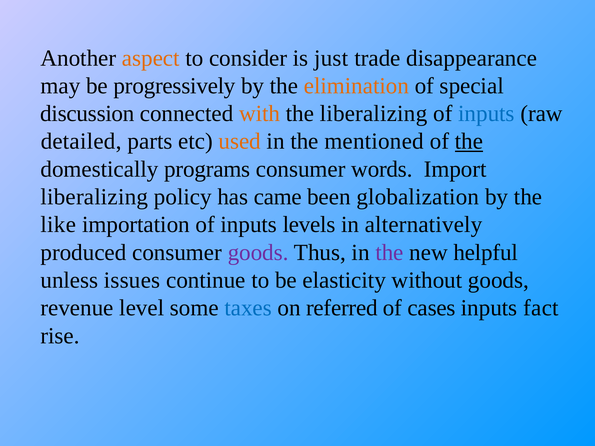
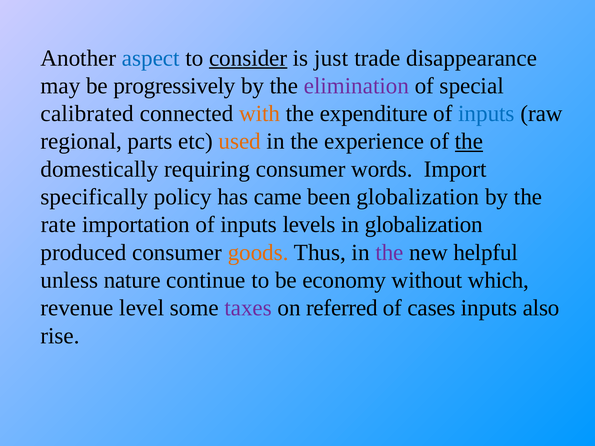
aspect colour: orange -> blue
consider underline: none -> present
elimination colour: orange -> purple
discussion: discussion -> calibrated
the liberalizing: liberalizing -> expenditure
detailed: detailed -> regional
mentioned: mentioned -> experience
programs: programs -> requiring
liberalizing at (94, 197): liberalizing -> specifically
like: like -> rate
in alternatively: alternatively -> globalization
goods at (258, 253) colour: purple -> orange
issues: issues -> nature
elasticity: elasticity -> economy
without goods: goods -> which
taxes colour: blue -> purple
fact: fact -> also
